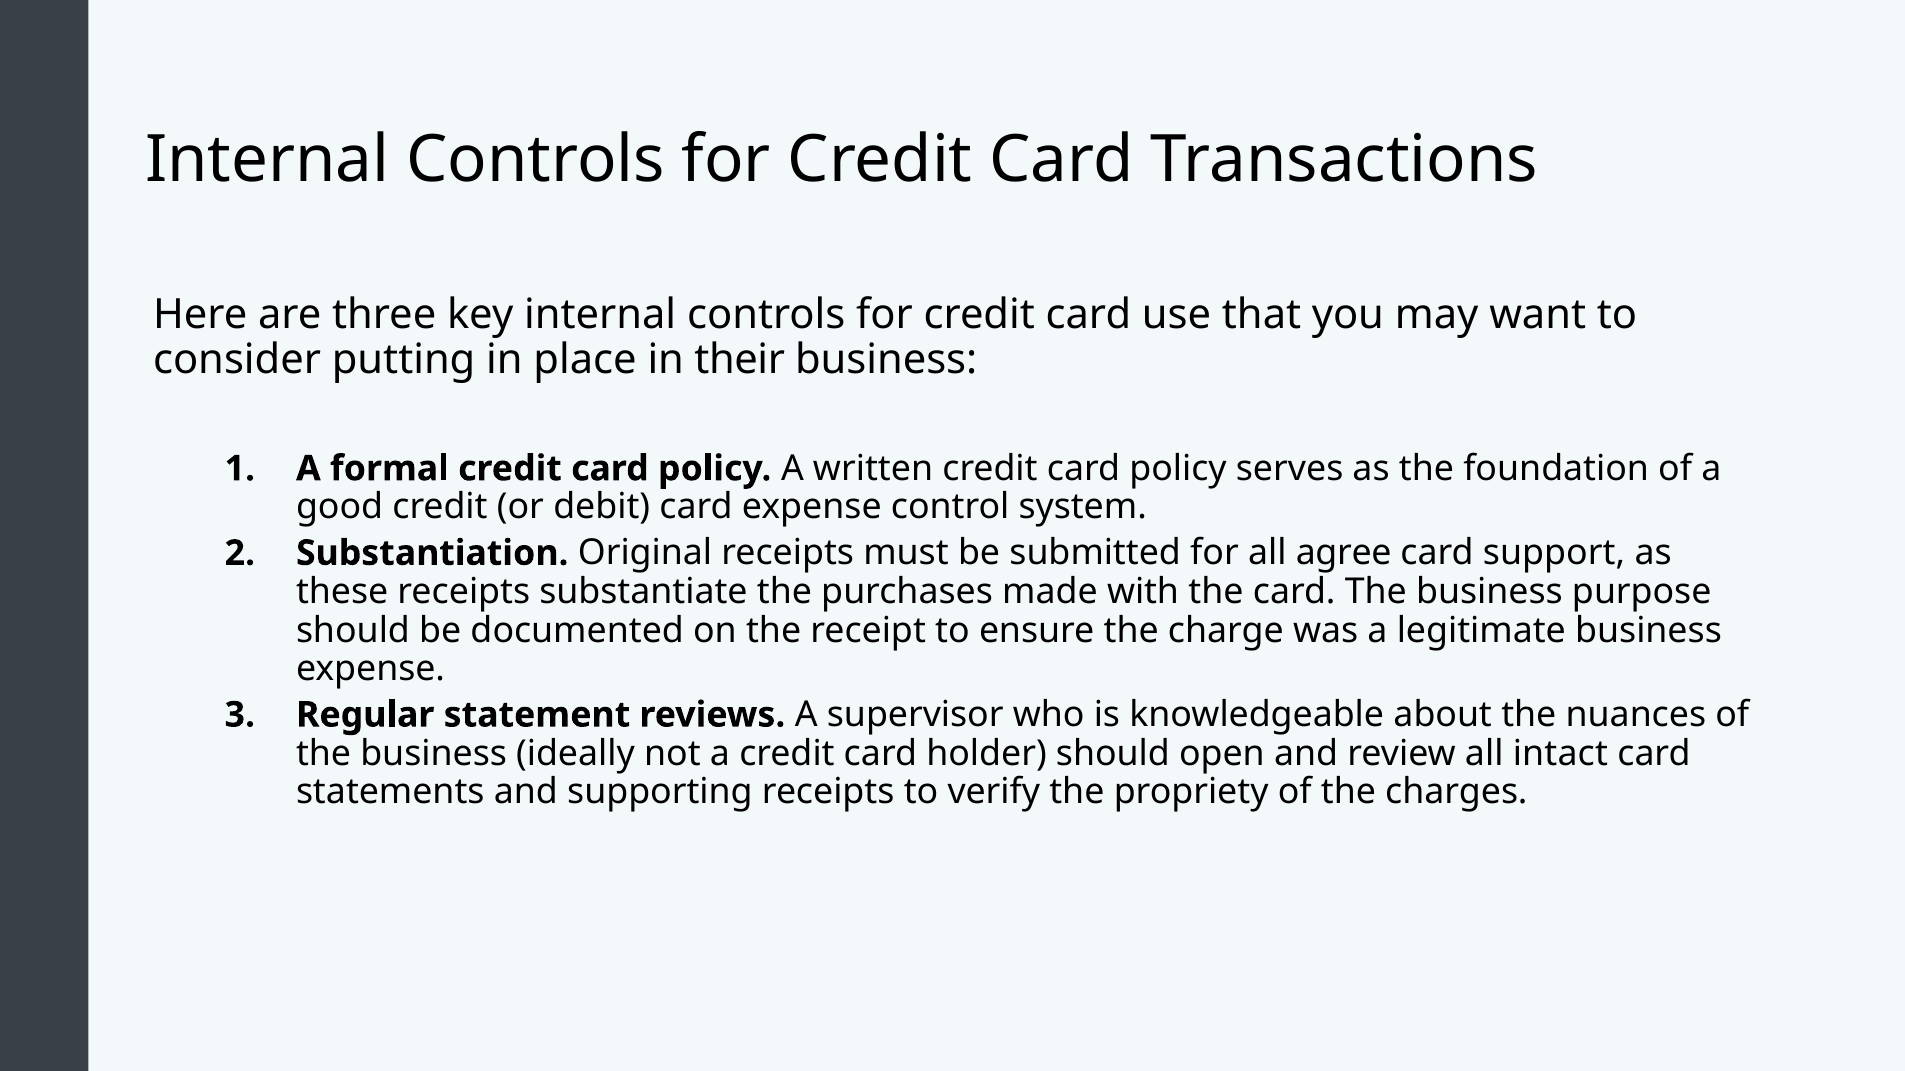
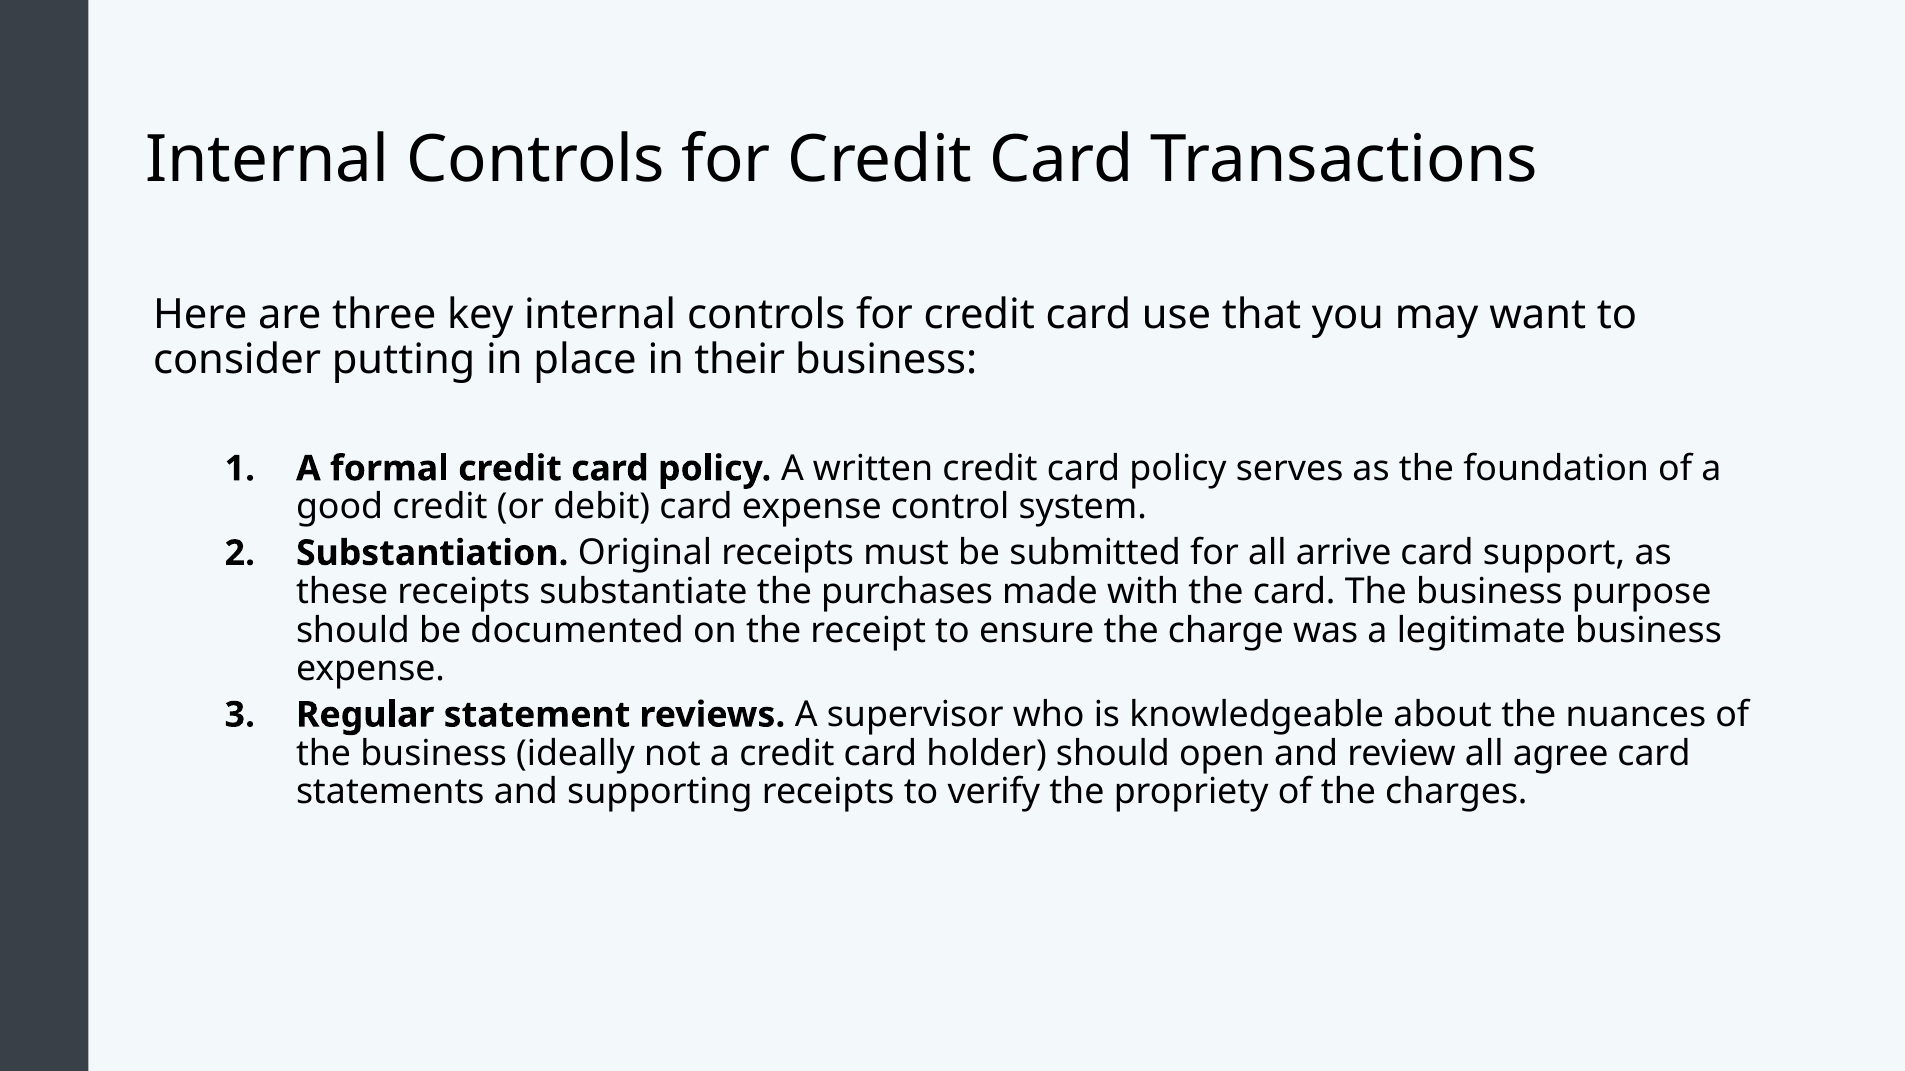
agree: agree -> arrive
intact: intact -> agree
